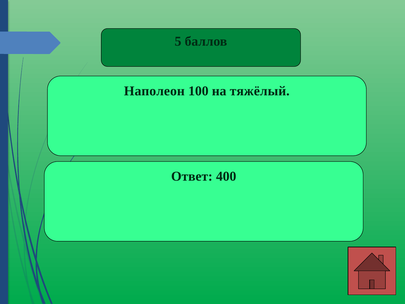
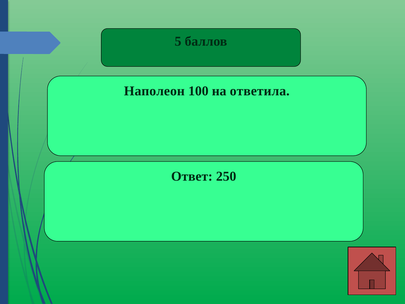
тяжёлый: тяжёлый -> ответила
400: 400 -> 250
